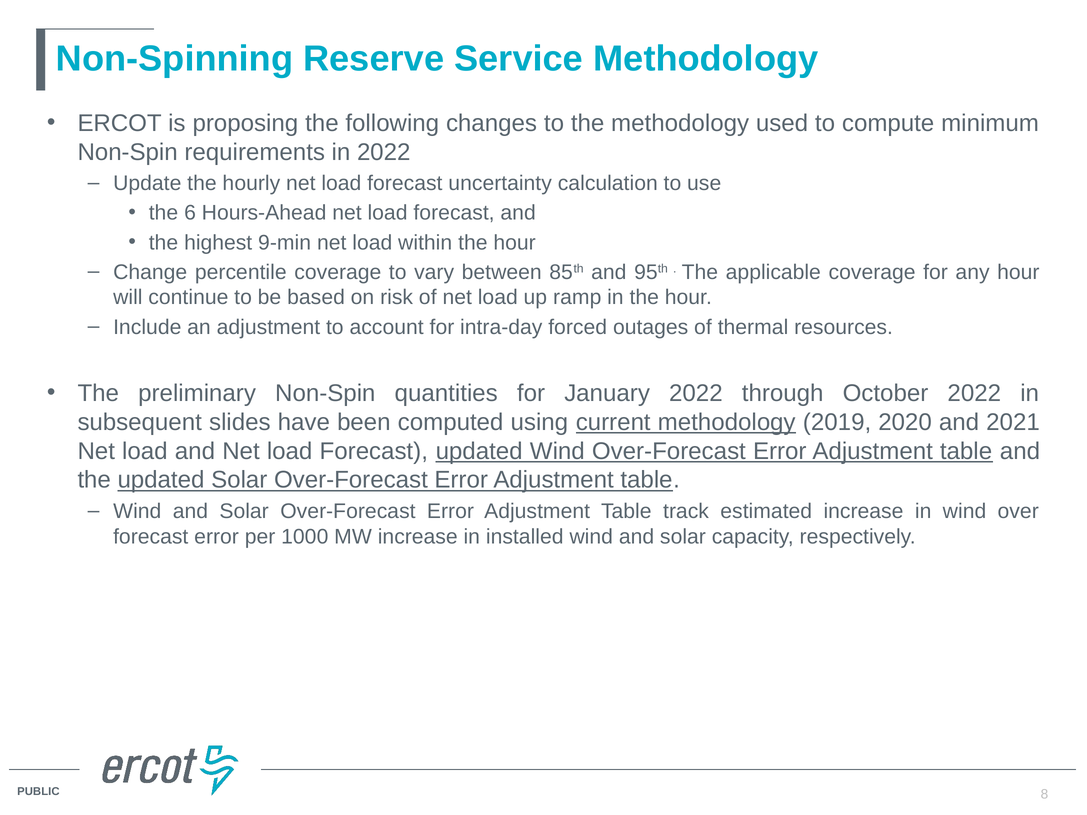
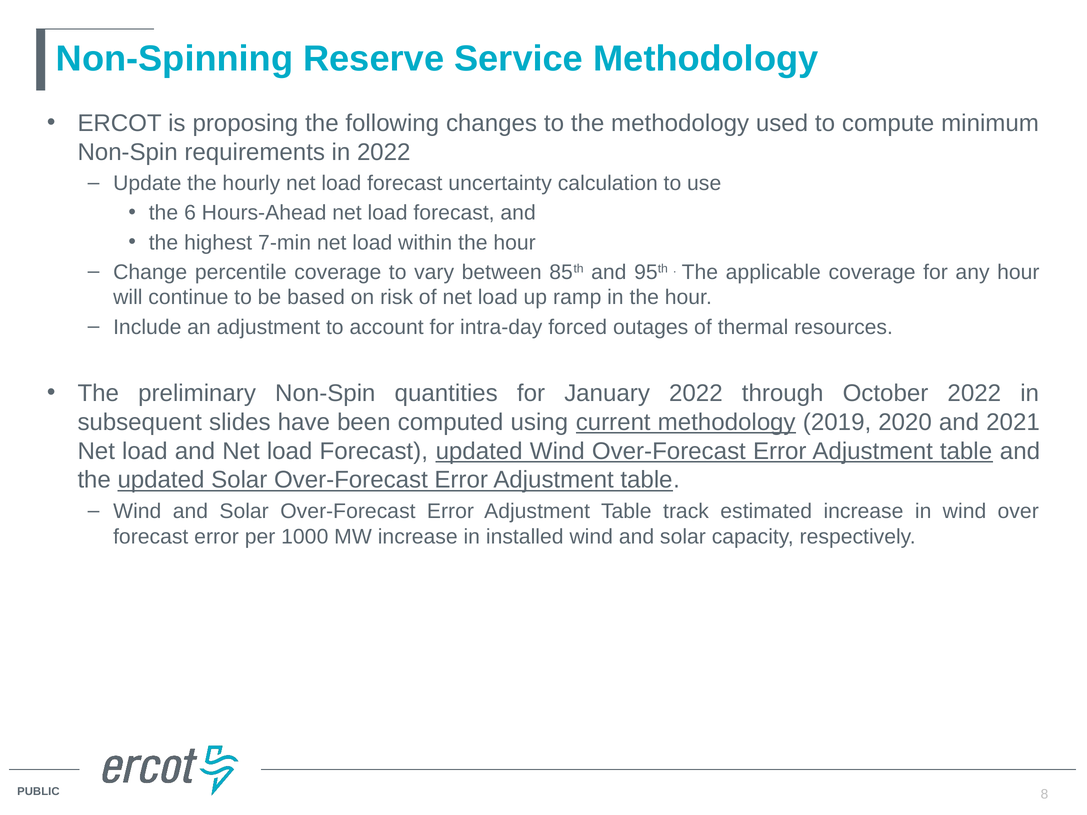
9-min: 9-min -> 7-min
